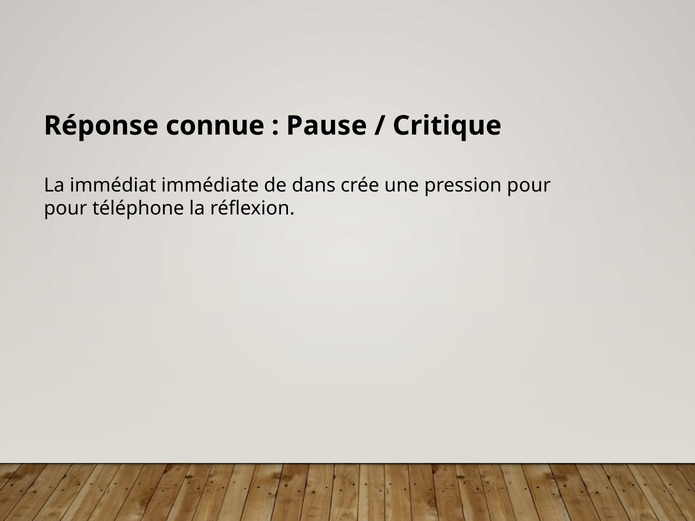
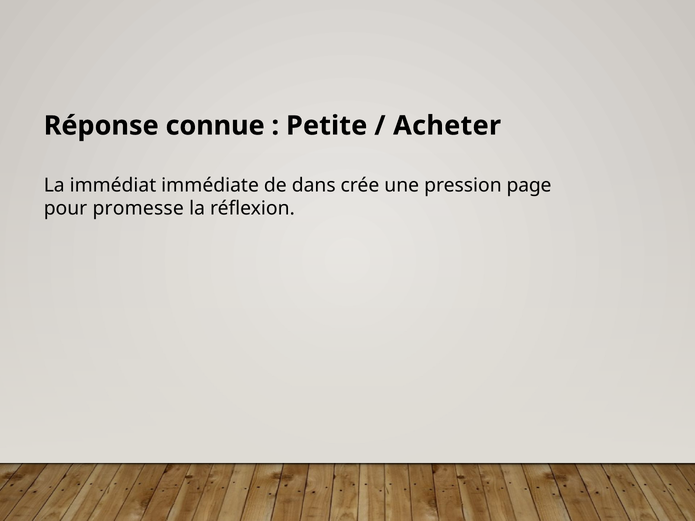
Pause: Pause -> Petite
Critique: Critique -> Acheter
pression pour: pour -> page
téléphone: téléphone -> promesse
